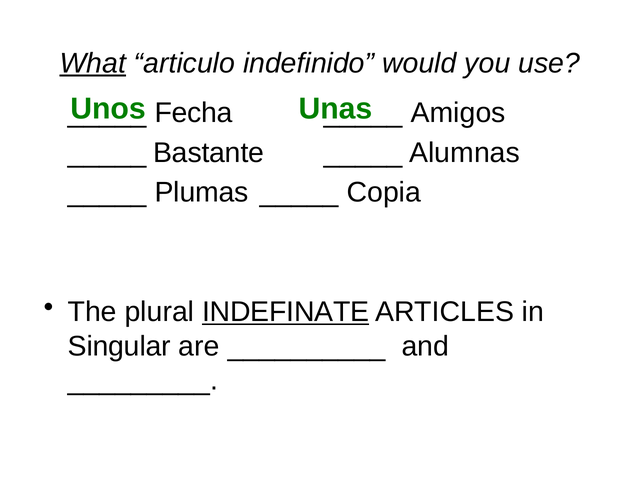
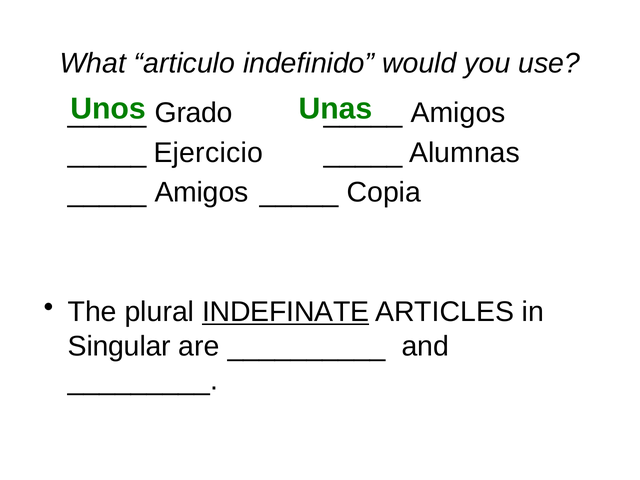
What underline: present -> none
Fecha: Fecha -> Grado
Bastante: Bastante -> Ejercicio
Plumas at (202, 193): Plumas -> Amigos
